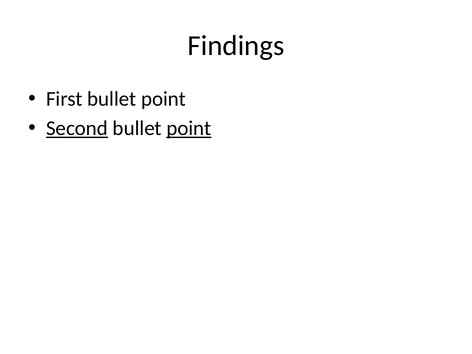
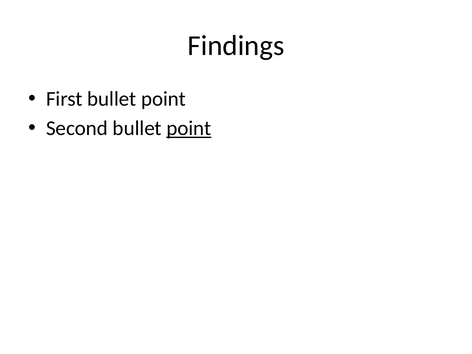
Second underline: present -> none
